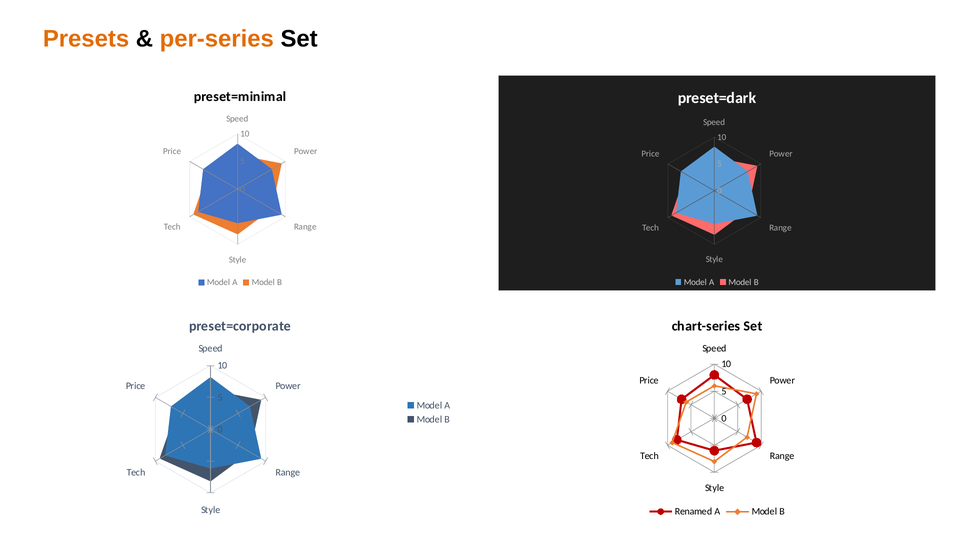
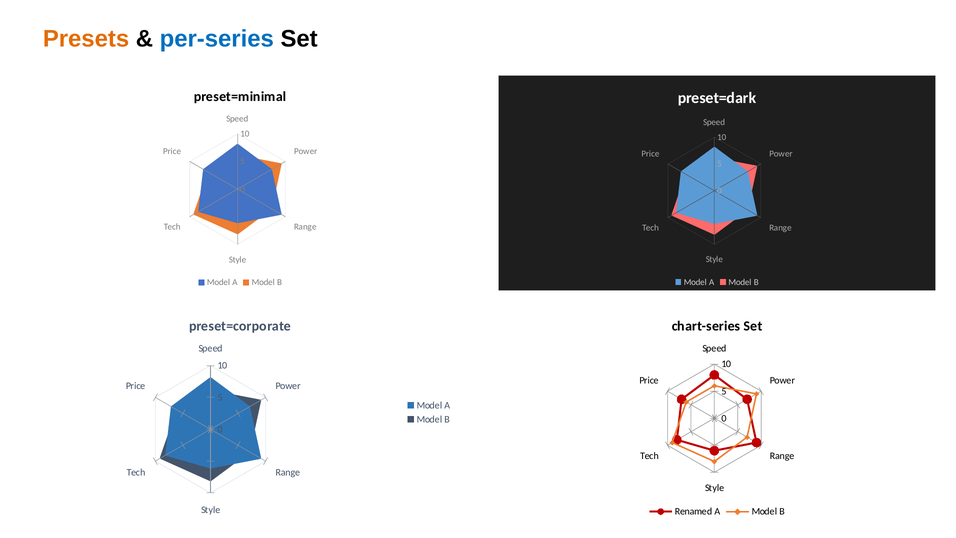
per-series colour: orange -> blue
